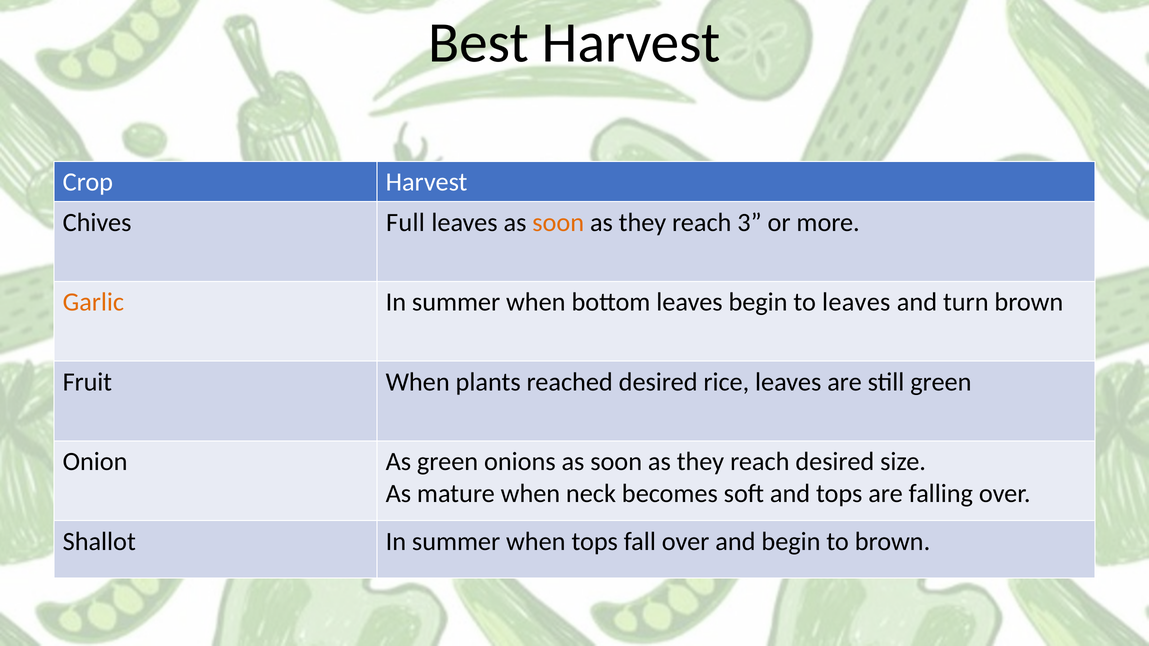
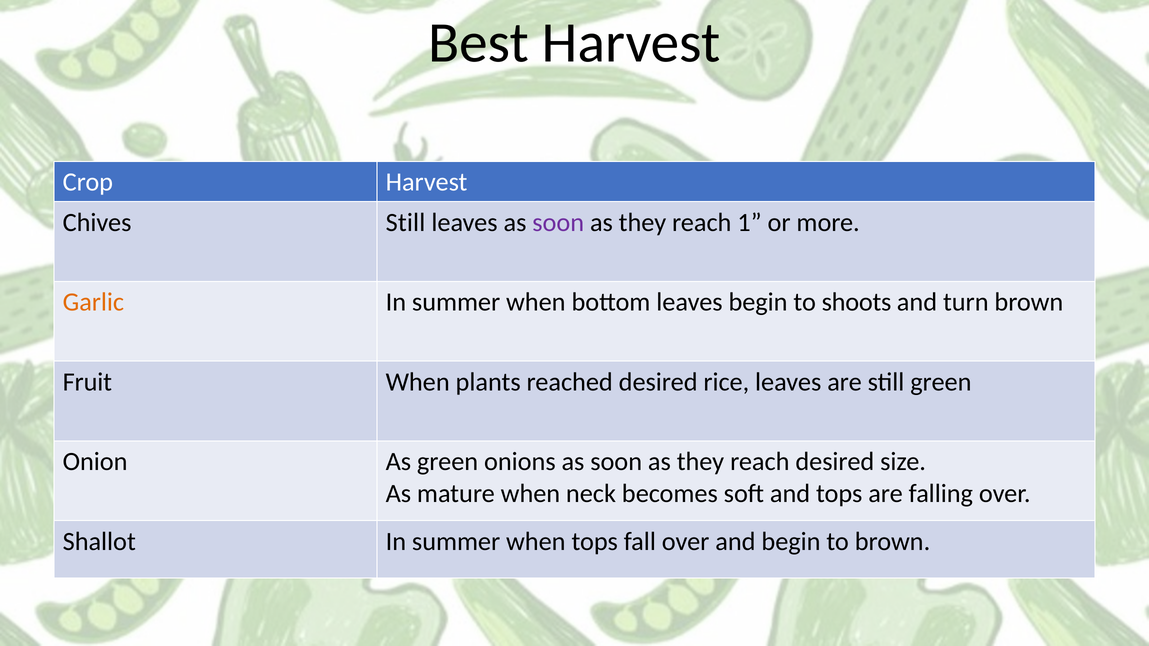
Chives Full: Full -> Still
soon at (558, 222) colour: orange -> purple
3: 3 -> 1
to leaves: leaves -> shoots
